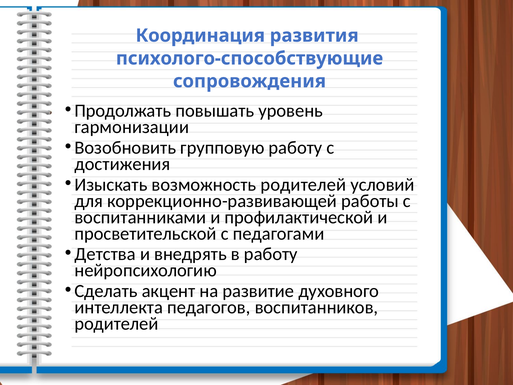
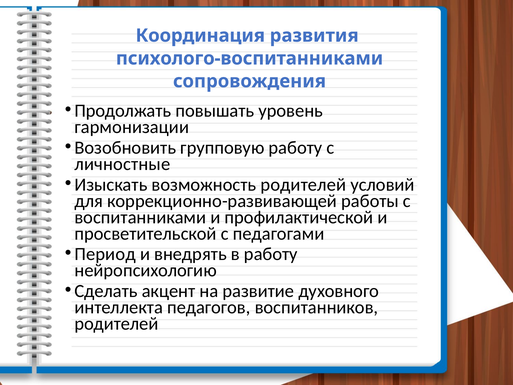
психолого-способствующие: психолого-способствующие -> психолого-воспитанниками
достижения: достижения -> личностные
Детства: Детства -> Период
